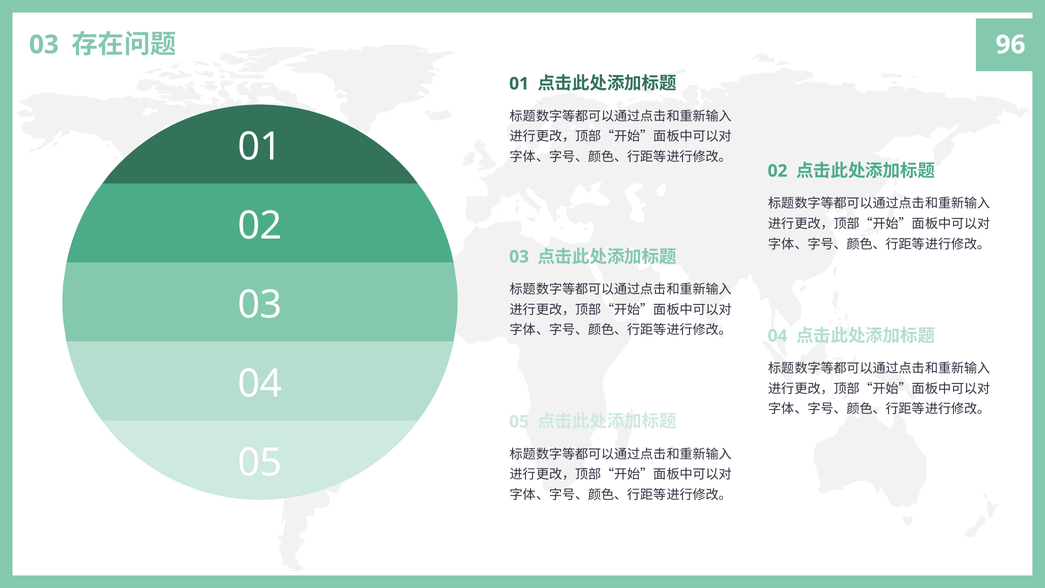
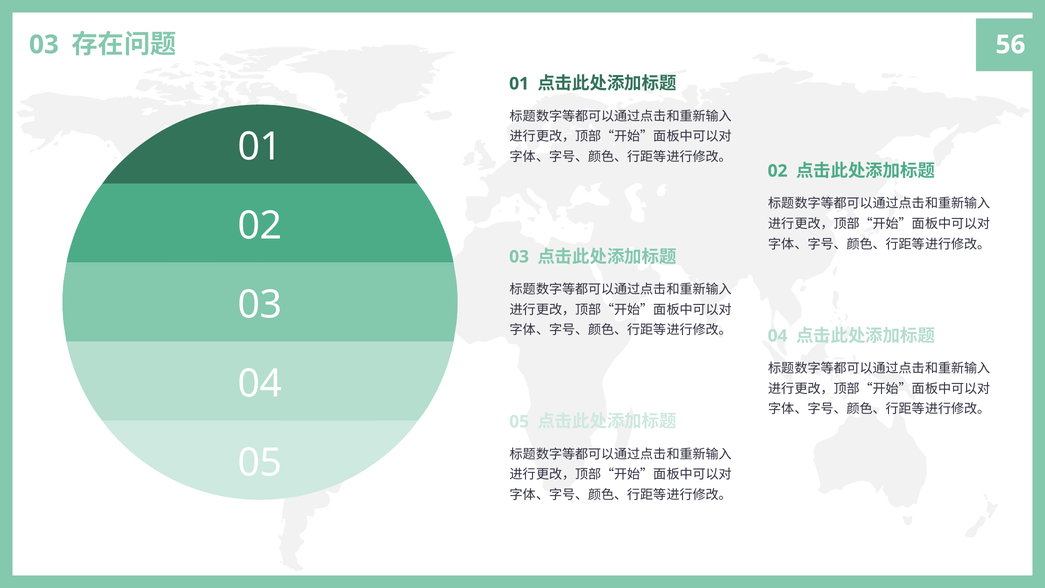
96: 96 -> 56
